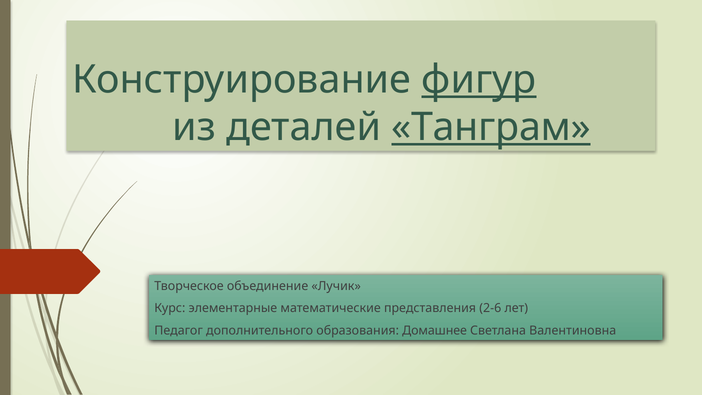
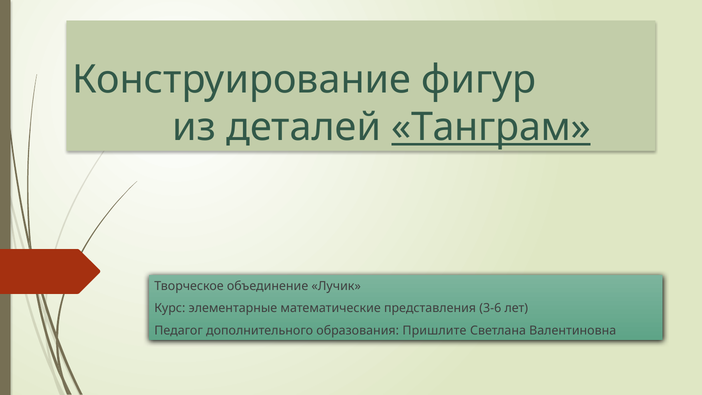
фигур underline: present -> none
2-6: 2-6 -> 3-6
Домашнее: Домашнее -> Пришлите
